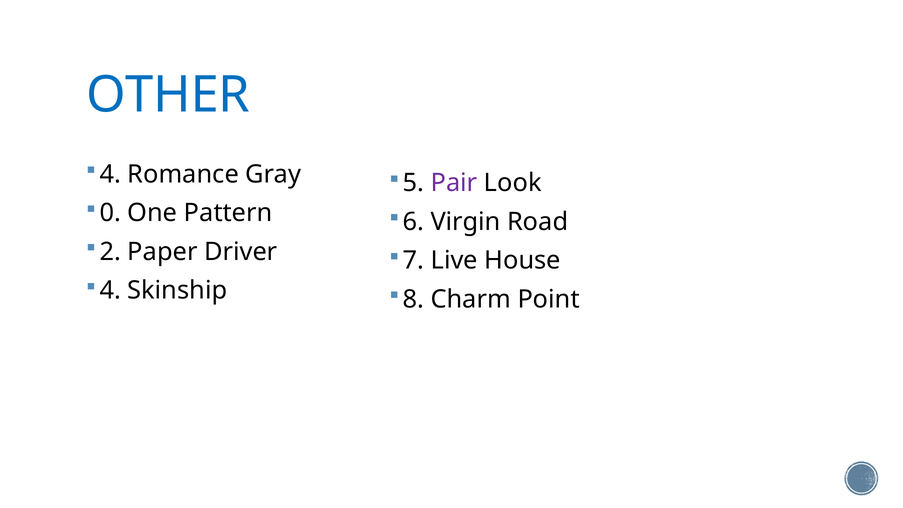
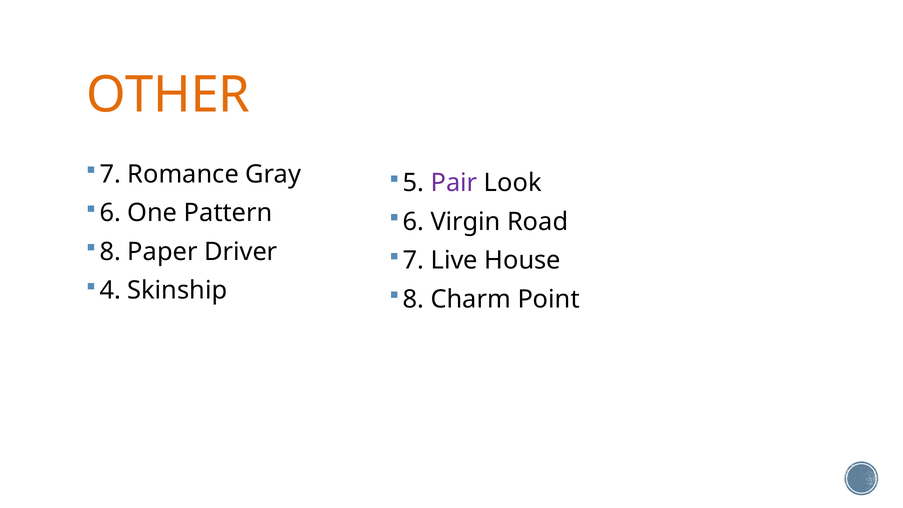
OTHER colour: blue -> orange
4 at (110, 174): 4 -> 7
0 at (110, 213): 0 -> 6
2 at (110, 252): 2 -> 8
